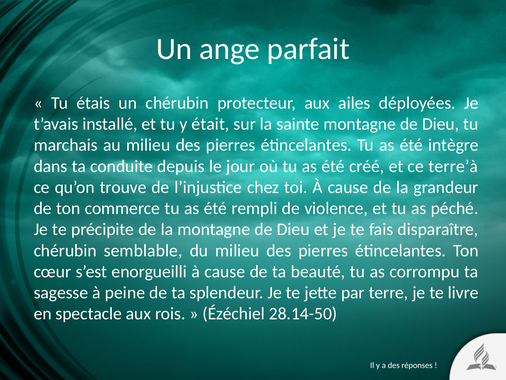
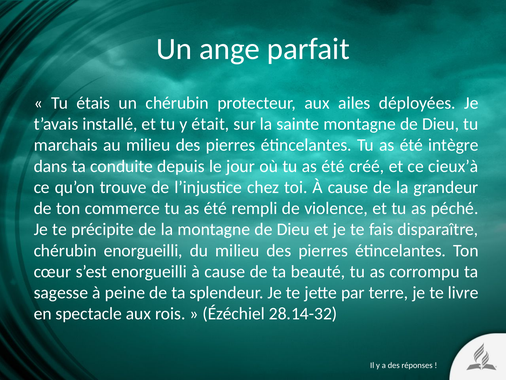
terre’à: terre’à -> cieux’à
chérubin semblable: semblable -> enorgueilli
28.14-50: 28.14-50 -> 28.14-32
